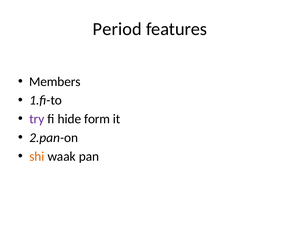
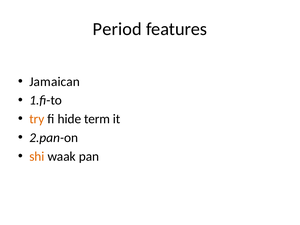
Members: Members -> Jamaican
try colour: purple -> orange
form: form -> term
